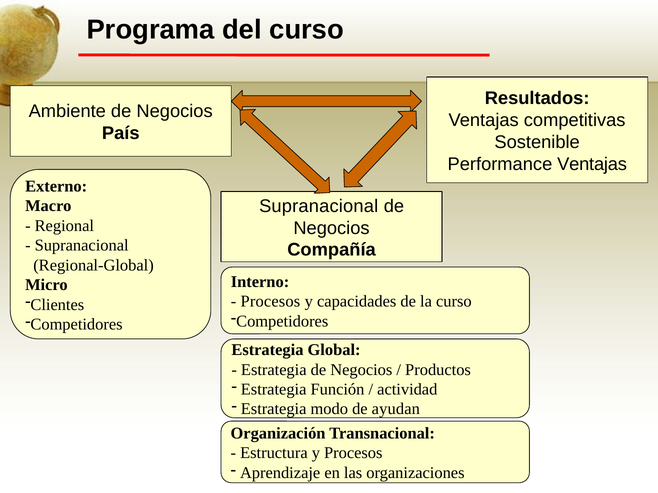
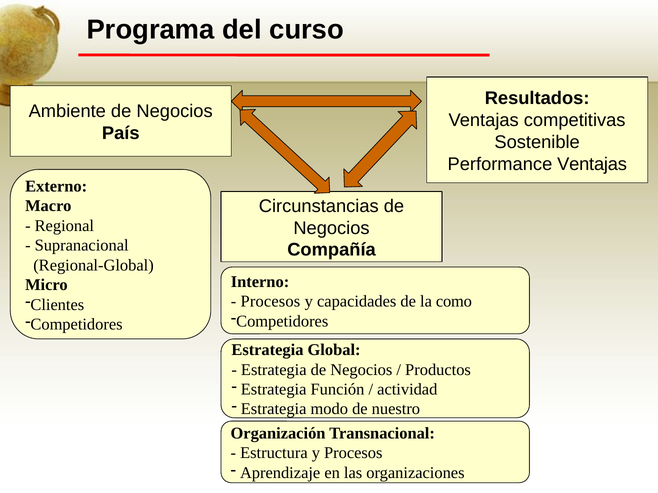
Supranacional at (319, 206): Supranacional -> Circunstancias
la curso: curso -> como
ayudan: ayudan -> nuestro
